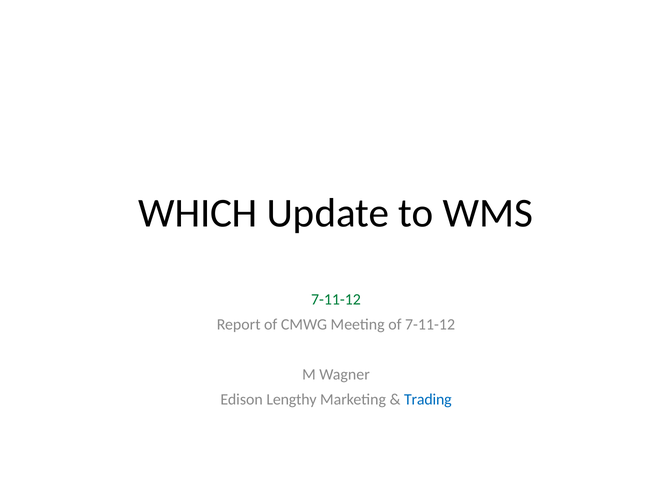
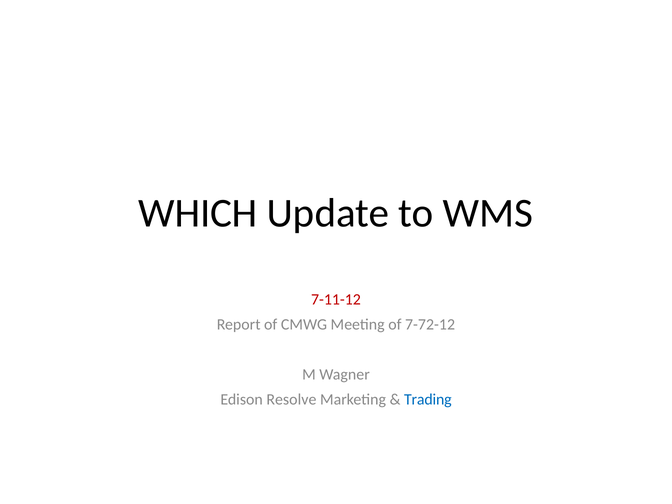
7-11-12 at (336, 300) colour: green -> red
of 7-11-12: 7-11-12 -> 7-72-12
Lengthy: Lengthy -> Resolve
